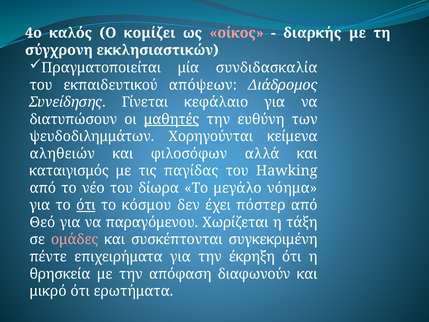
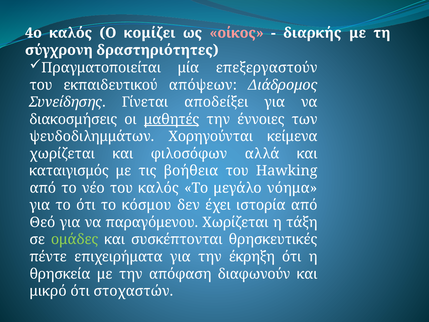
εκκλησιαστικών: εκκλησιαστικών -> δραστηριότητες
συνδιδασκαλία: συνδιδασκαλία -> επεξεργαστούν
κεφάλαιο: κεφάλαιο -> αποδείξει
διατυπώσουν: διατυπώσουν -> διακοσμήσεις
ευθύνη: ευθύνη -> έννοιες
αληθειών at (62, 154): αληθειών -> χωρίζεται
παγίδας: παγίδας -> βοήθεια
του δίωρα: δίωρα -> καλός
ότι at (86, 205) underline: present -> none
πόστερ: πόστερ -> ιστορία
ομάδες colour: pink -> light green
συγκεκριμένη: συγκεκριμένη -> θρησκευτικές
ερωτήματα: ερωτήματα -> στοχαστών
